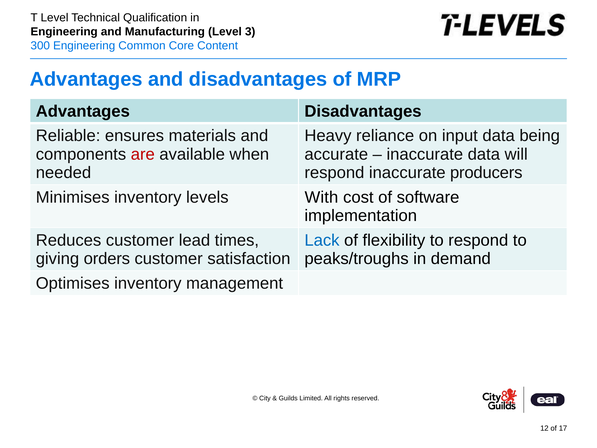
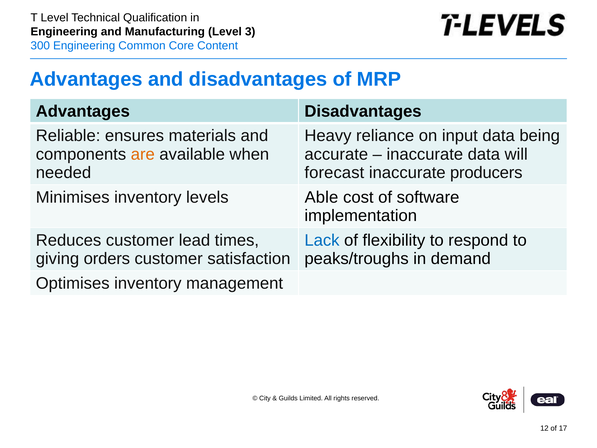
are colour: red -> orange
respond at (334, 173): respond -> forecast
With: With -> Able
